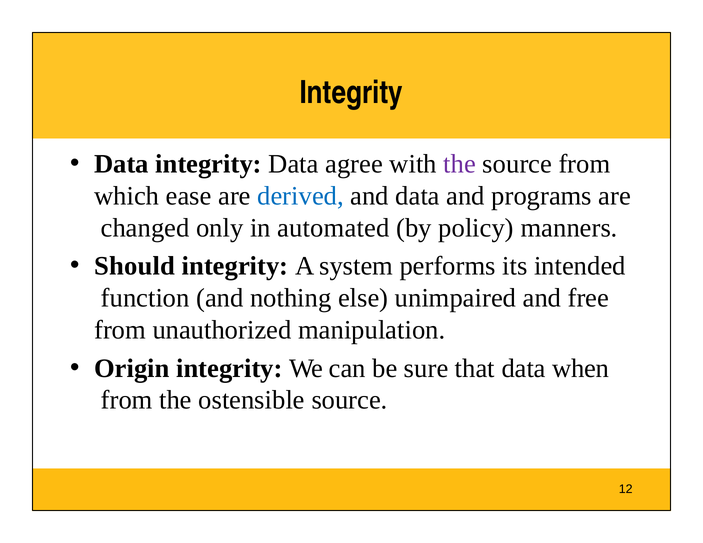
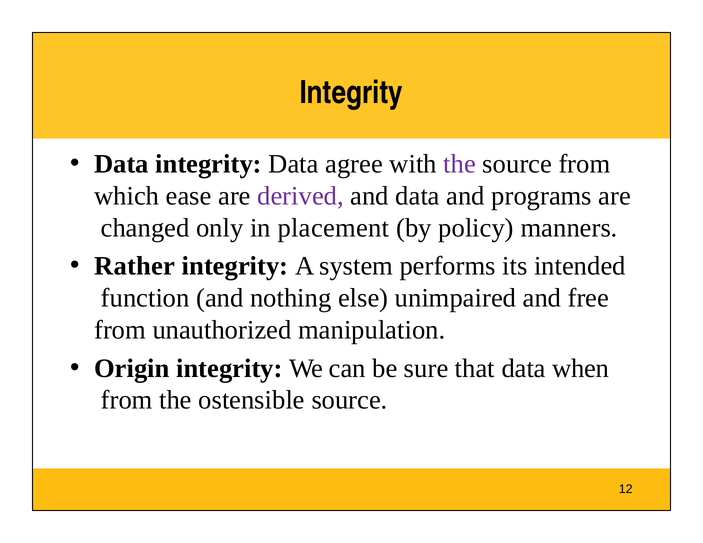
derived colour: blue -> purple
automated: automated -> placement
Should: Should -> Rather
